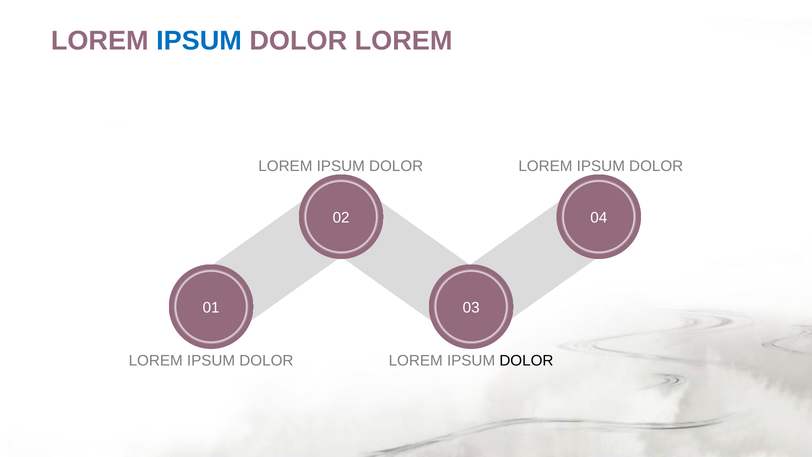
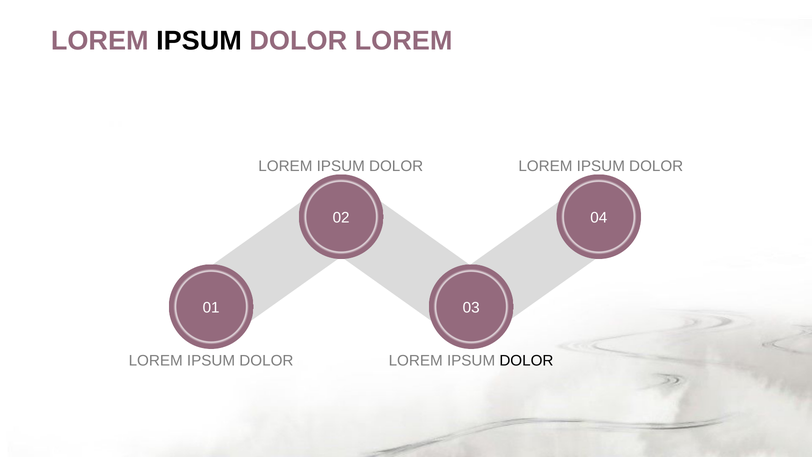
IPSUM at (199, 41) colour: blue -> black
